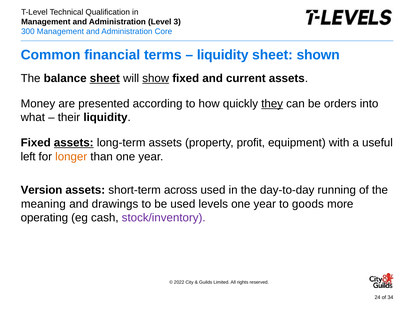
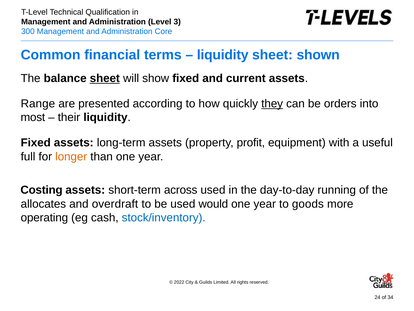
show underline: present -> none
Money: Money -> Range
what: what -> most
assets at (74, 143) underline: present -> none
left: left -> full
Version: Version -> Costing
meaning: meaning -> allocates
drawings: drawings -> overdraft
levels: levels -> would
stock/inventory colour: purple -> blue
